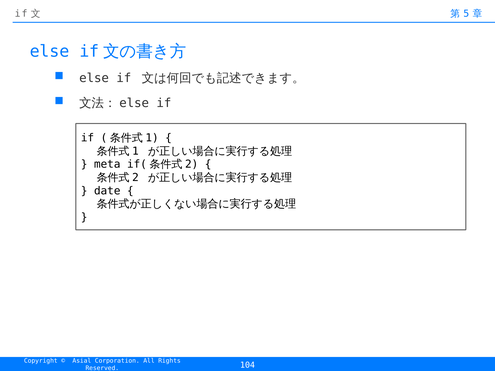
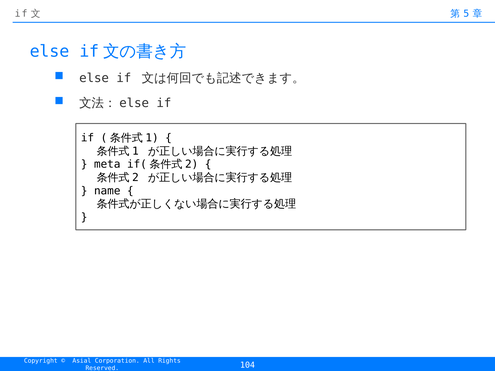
date: date -> name
